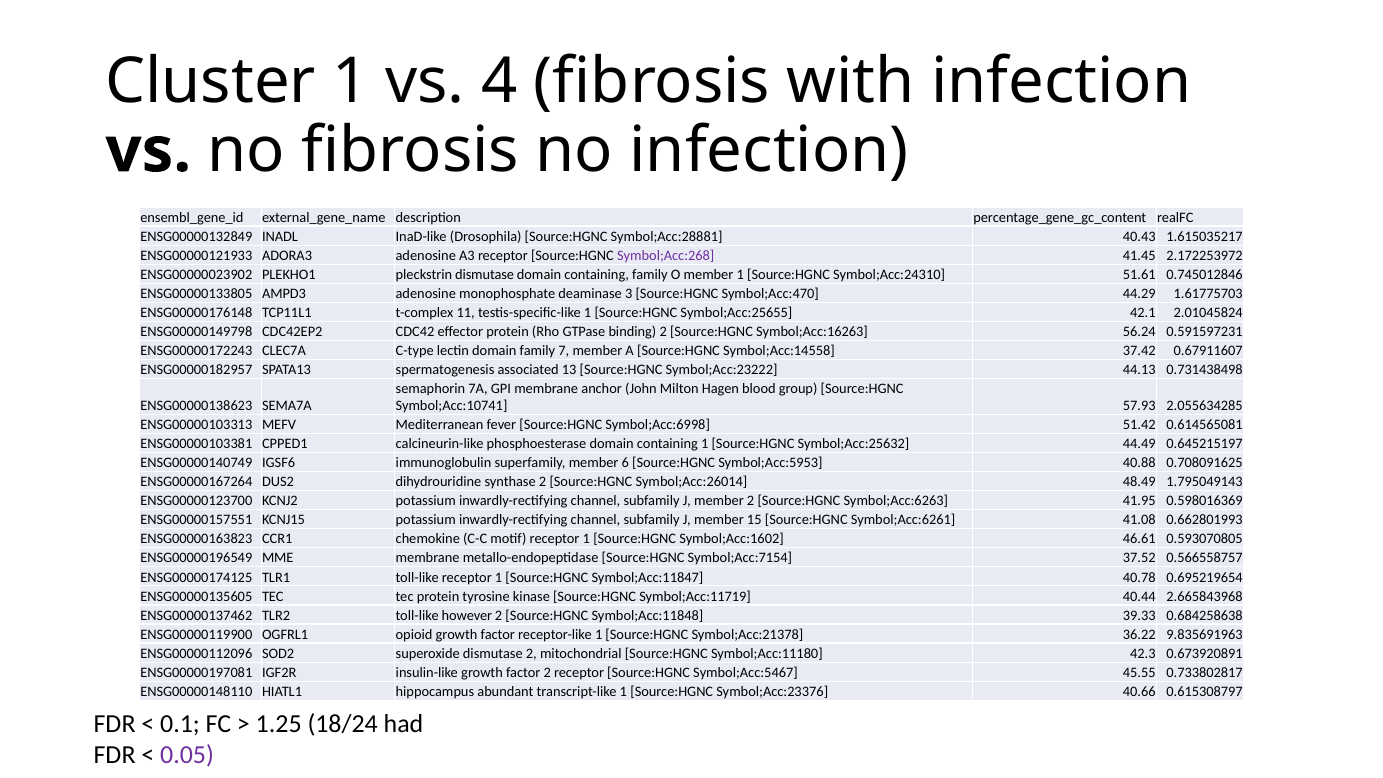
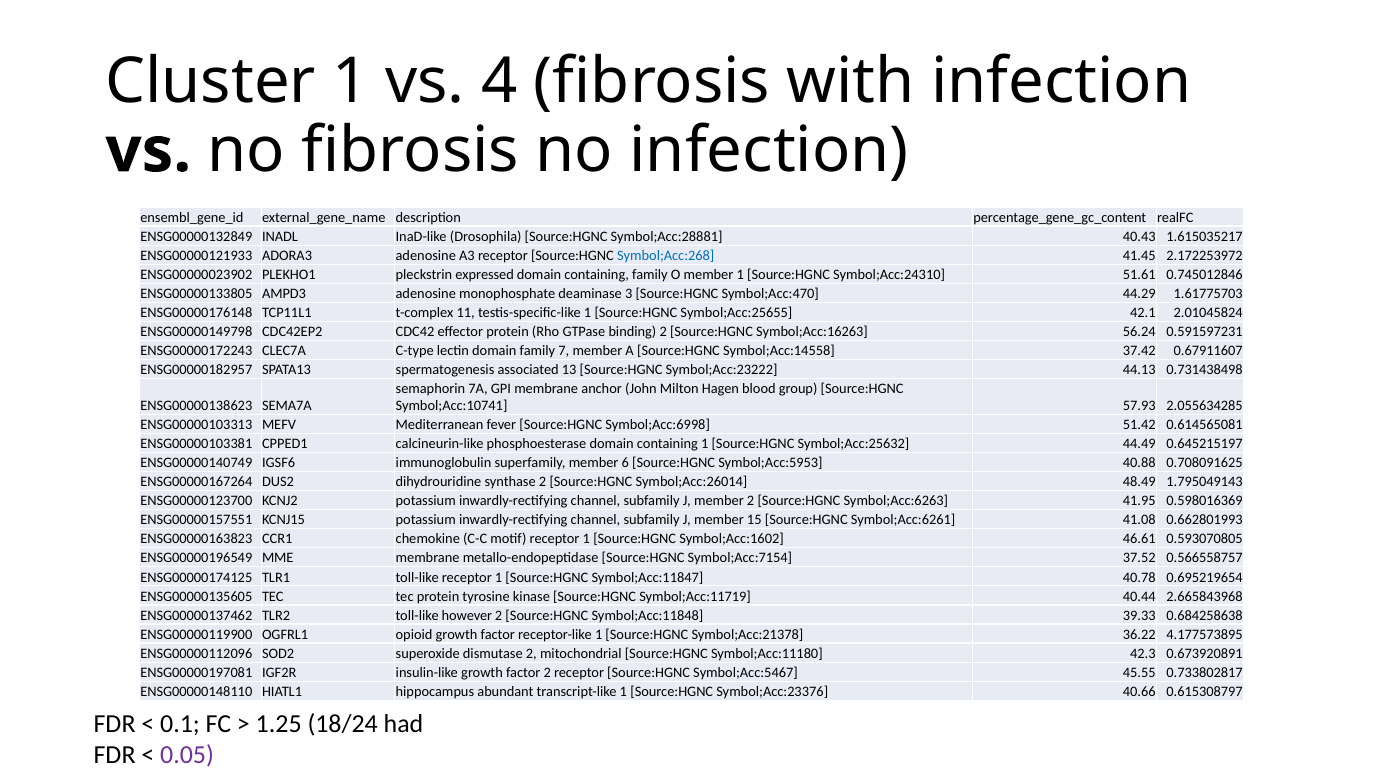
Symbol;Acc:268 colour: purple -> blue
pleckstrin dismutase: dismutase -> expressed
9.835691963: 9.835691963 -> 4.177573895
